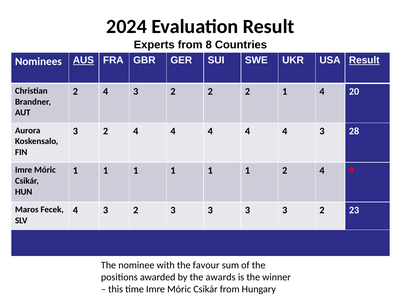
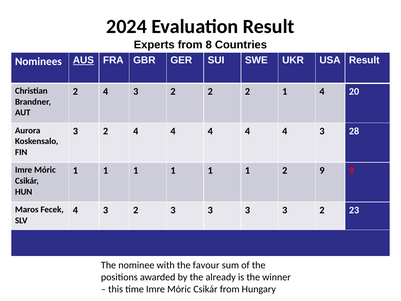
Result at (364, 60) underline: present -> none
1 2 4: 4 -> 9
awards: awards -> already
